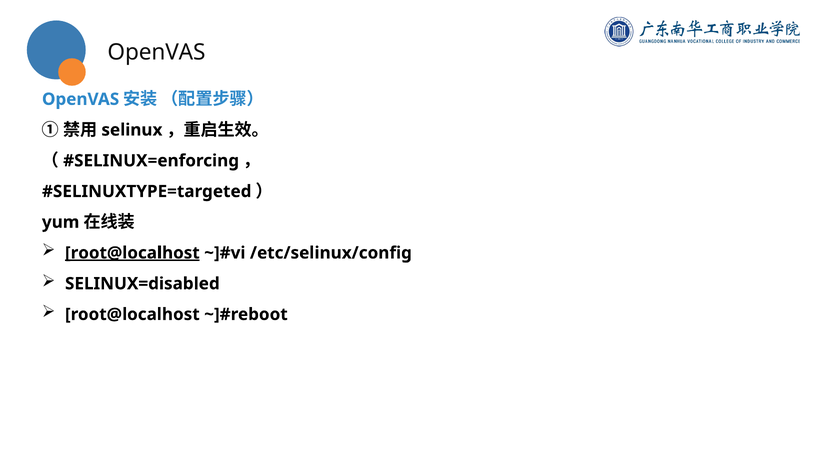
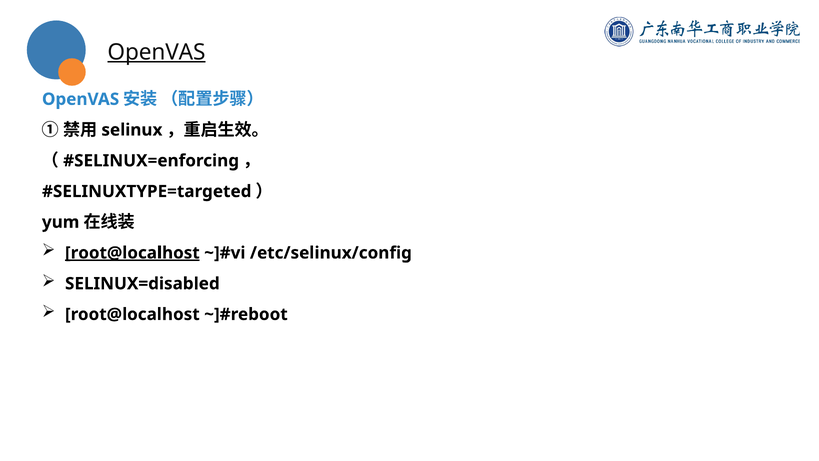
OpenVAS at (156, 52) underline: none -> present
